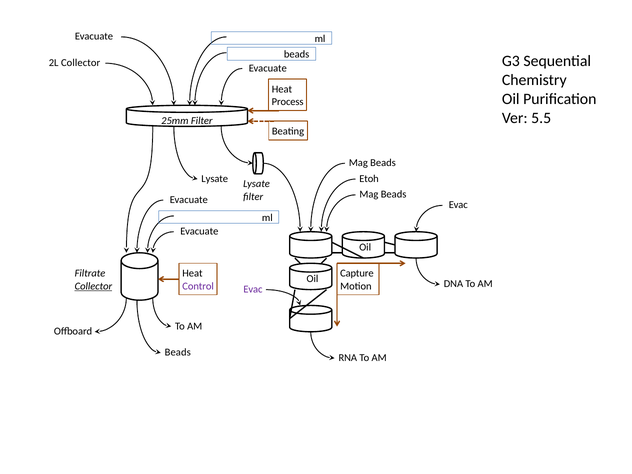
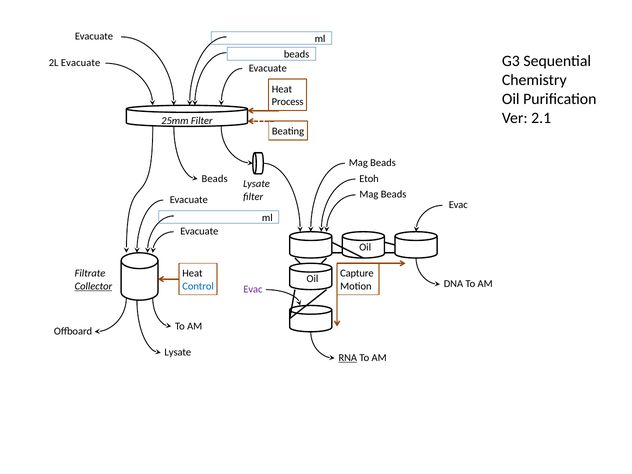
2L Collector: Collector -> Evacuate
5.5: 5.5 -> 2.1
Lysate at (215, 179): Lysate -> Beads
Control colour: purple -> blue
Beads at (178, 352): Beads -> Lysate
RNA underline: none -> present
